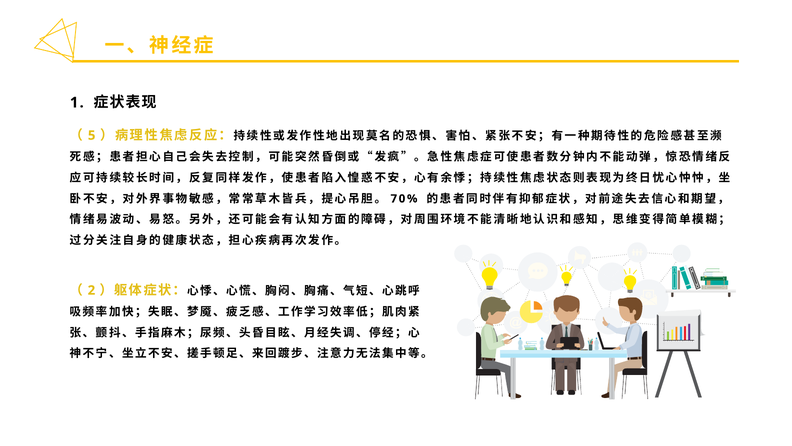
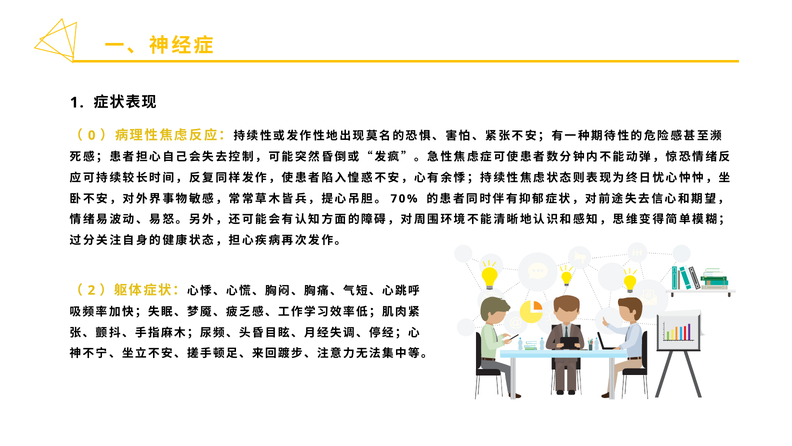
5: 5 -> 0
